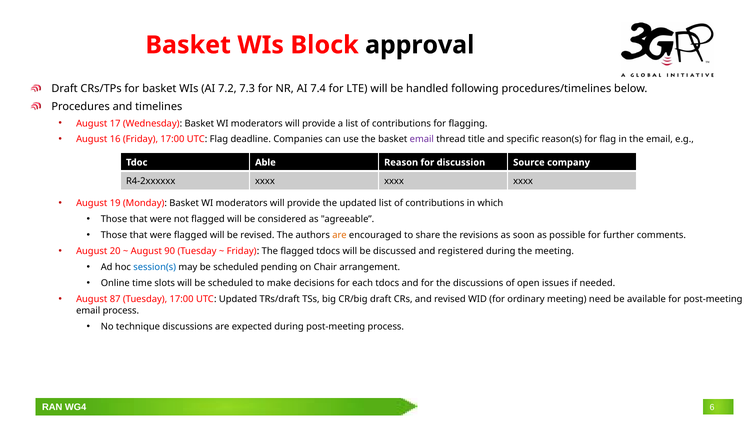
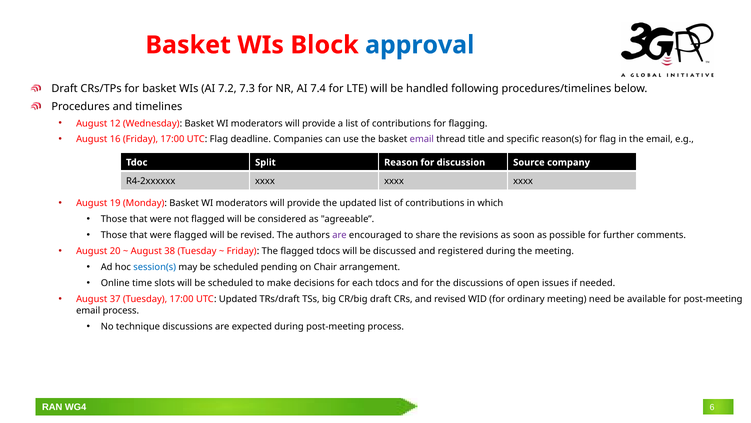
approval colour: black -> blue
17: 17 -> 12
Able: Able -> Split
are at (339, 235) colour: orange -> purple
90: 90 -> 38
87: 87 -> 37
